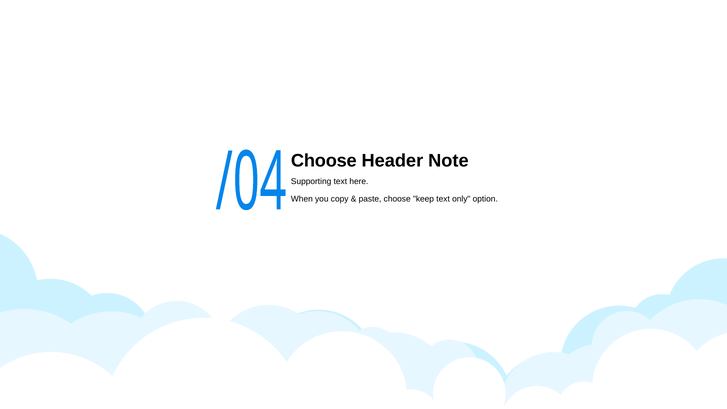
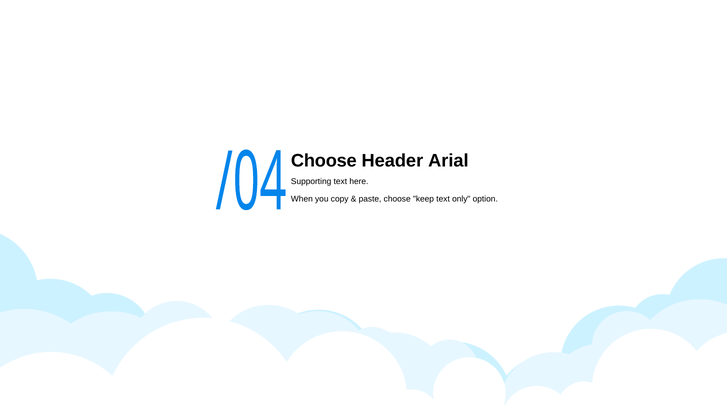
Note: Note -> Arial
